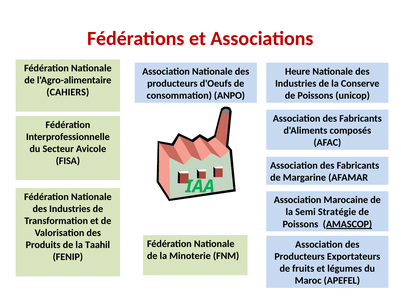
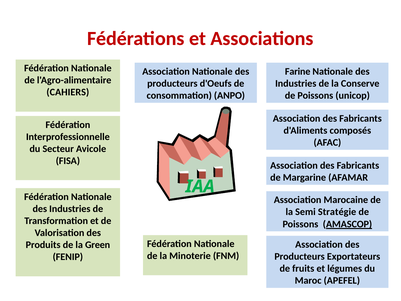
Heure: Heure -> Farine
Taahil: Taahil -> Green
